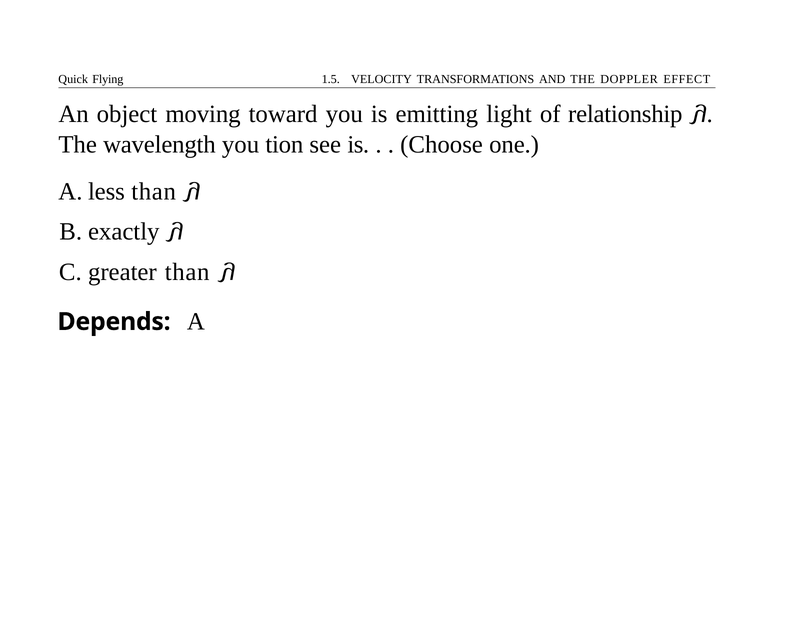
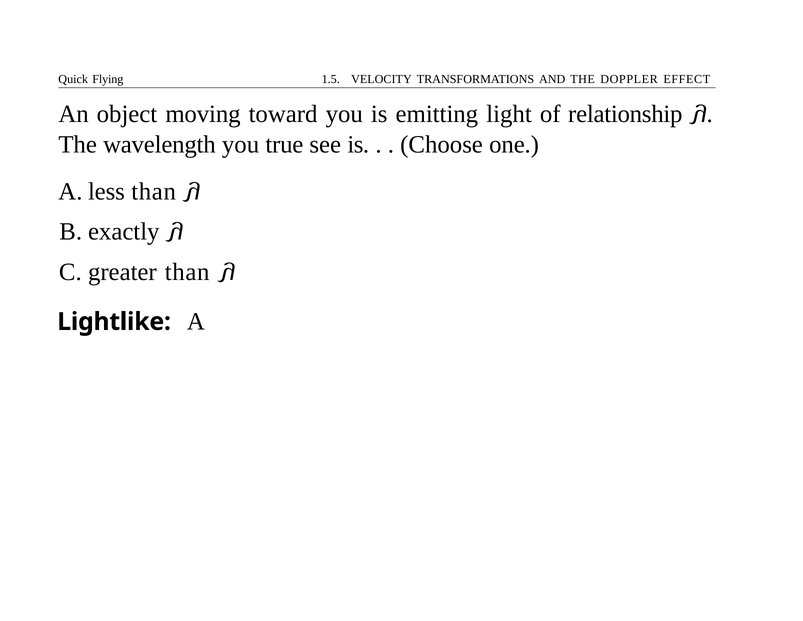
tion: tion -> true
Depends: Depends -> Lightlike
